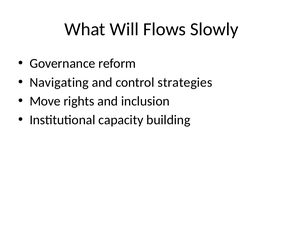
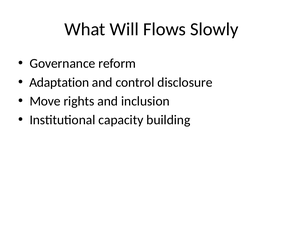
Navigating: Navigating -> Adaptation
strategies: strategies -> disclosure
